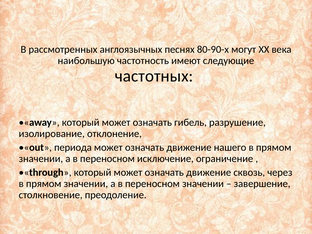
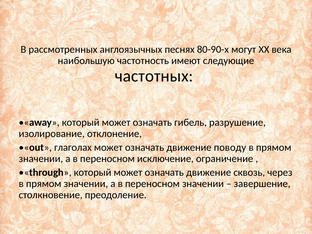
периода: периода -> глаголах
нашего: нашего -> поводу
